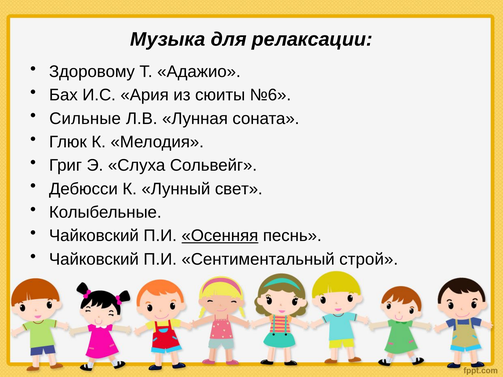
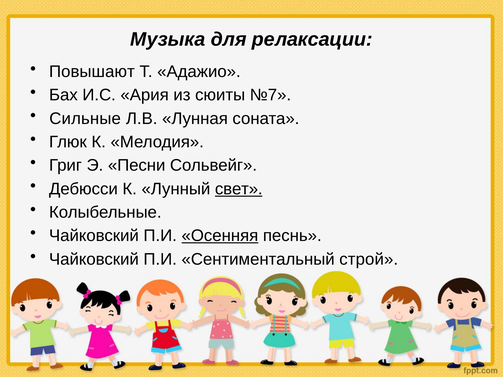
Здоровому: Здоровому -> Повышают
№6: №6 -> №7
Слуха: Слуха -> Песни
свет underline: none -> present
